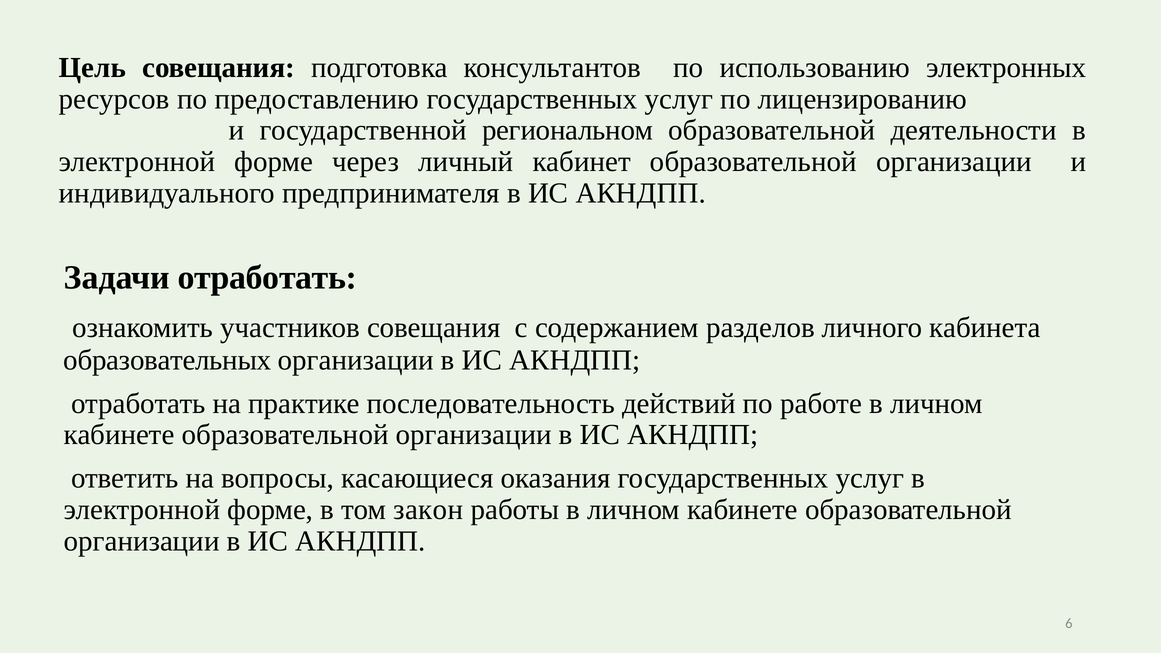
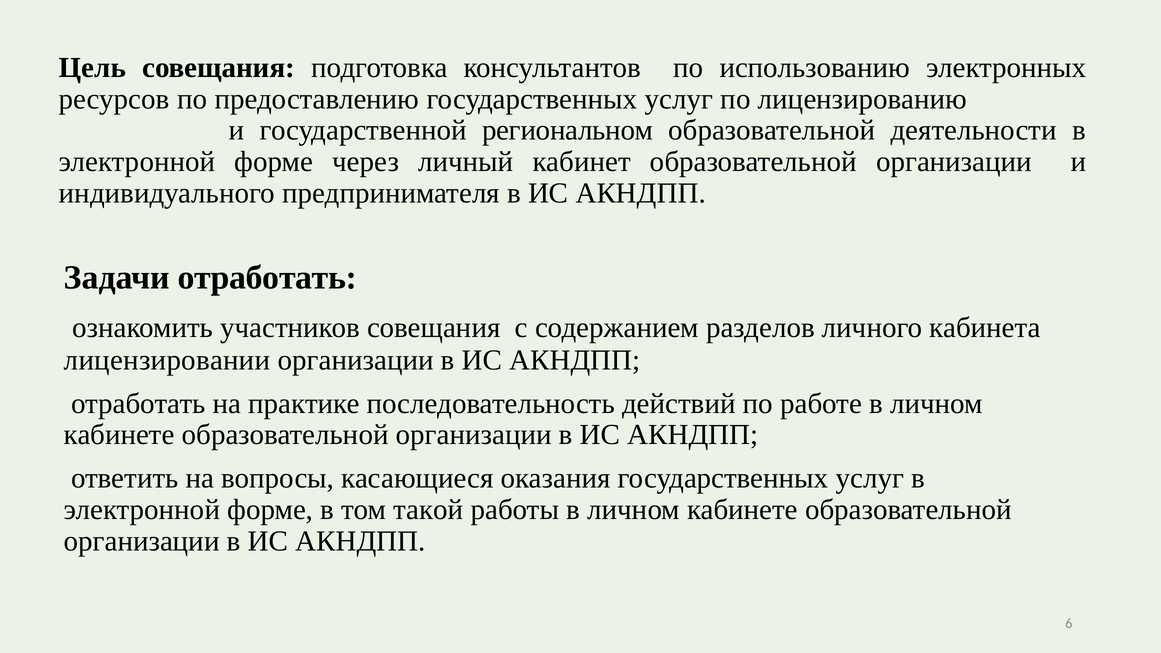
образовательных: образовательных -> лицензировании
закон: закон -> такой
